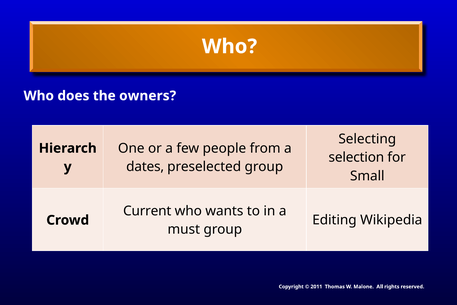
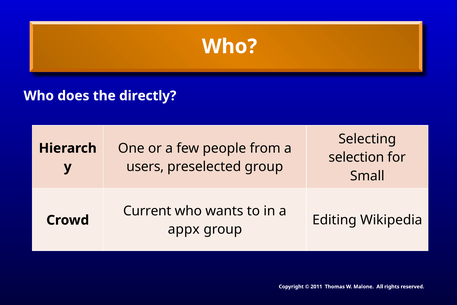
owners: owners -> directly
dates: dates -> users
must: must -> appx
